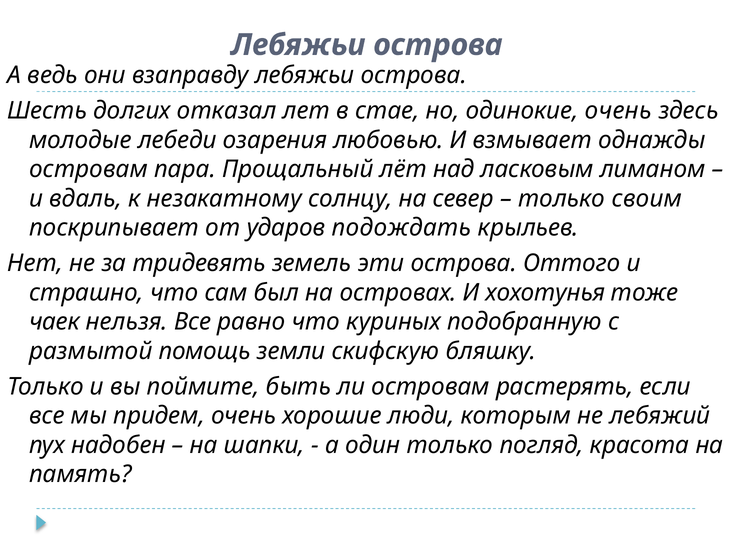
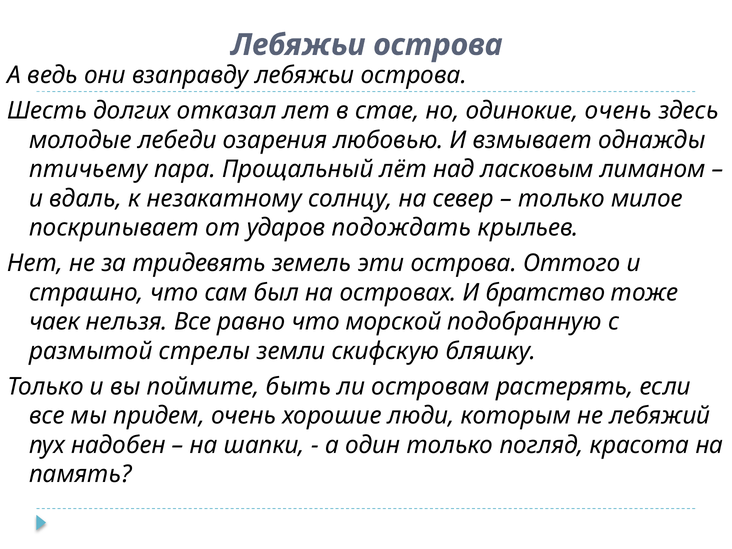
островам at (88, 169): островам -> птичьему
своим: своим -> милое
хохотунья: хохотунья -> братство
куриных: куриных -> морской
помощь: помощь -> стрелы
